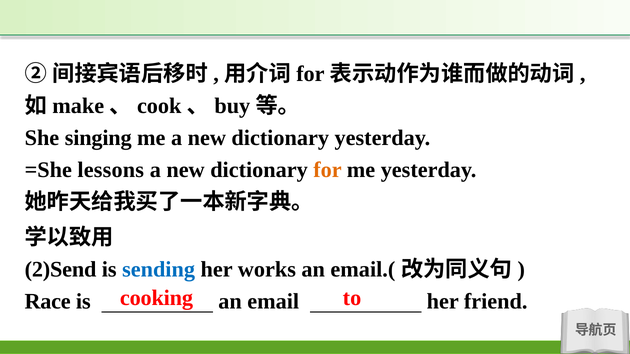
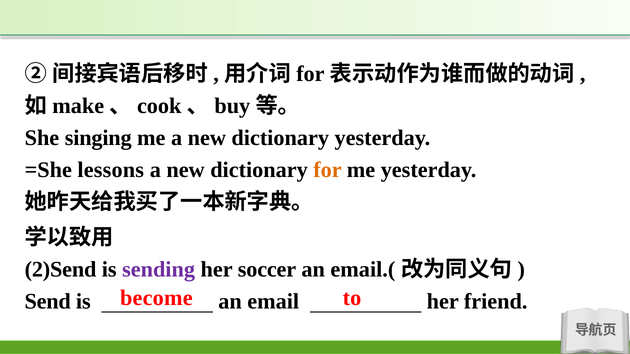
sending colour: blue -> purple
works: works -> soccer
cooking: cooking -> become
Race: Race -> Send
